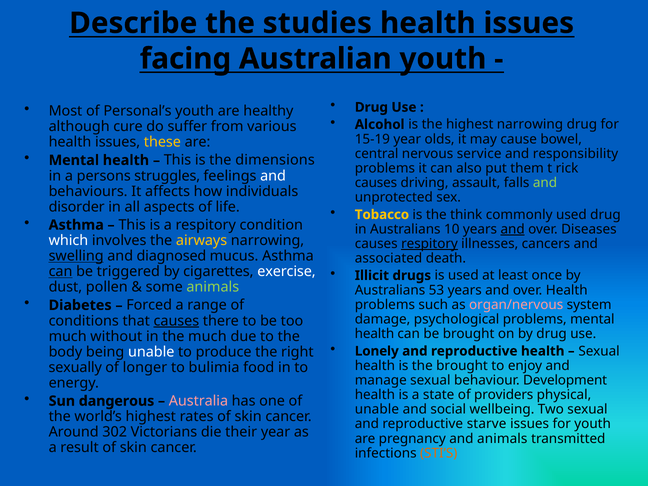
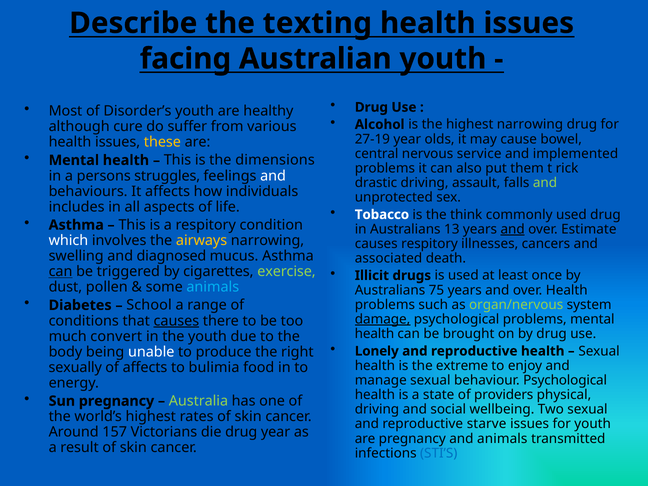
studies: studies -> texting
Personal’s: Personal’s -> Disorder’s
15-19: 15-19 -> 27-19
responsibility: responsibility -> implemented
causes at (376, 183): causes -> drastic
disorder: disorder -> includes
Tobacco colour: yellow -> white
10: 10 -> 13
Diseases: Diseases -> Estimate
respitory at (429, 244) underline: present -> none
swelling underline: present -> none
exercise colour: white -> light green
animals at (213, 287) colour: light green -> light blue
53: 53 -> 75
Forced: Forced -> School
organ/nervous colour: pink -> light green
damage underline: none -> present
without: without -> convert
the much: much -> youth
the brought: brought -> extreme
of longer: longer -> affects
behaviour Development: Development -> Psychological
Sun dangerous: dangerous -> pregnancy
Australia colour: pink -> light green
unable at (377, 409): unable -> driving
302: 302 -> 157
die their: their -> drug
STI’S colour: orange -> blue
